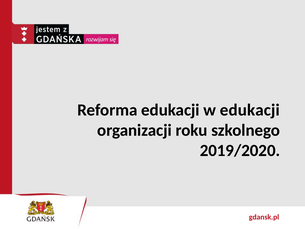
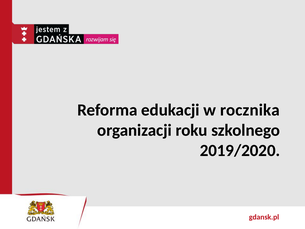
w edukacji: edukacji -> rocznika
